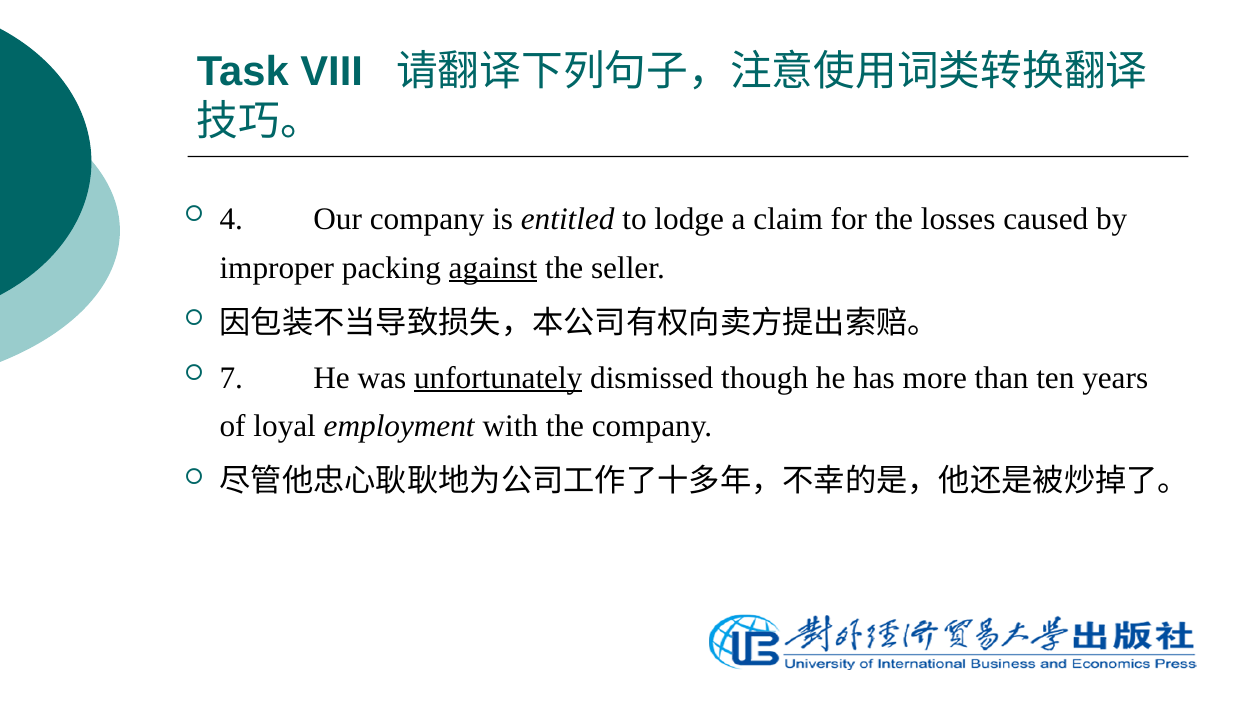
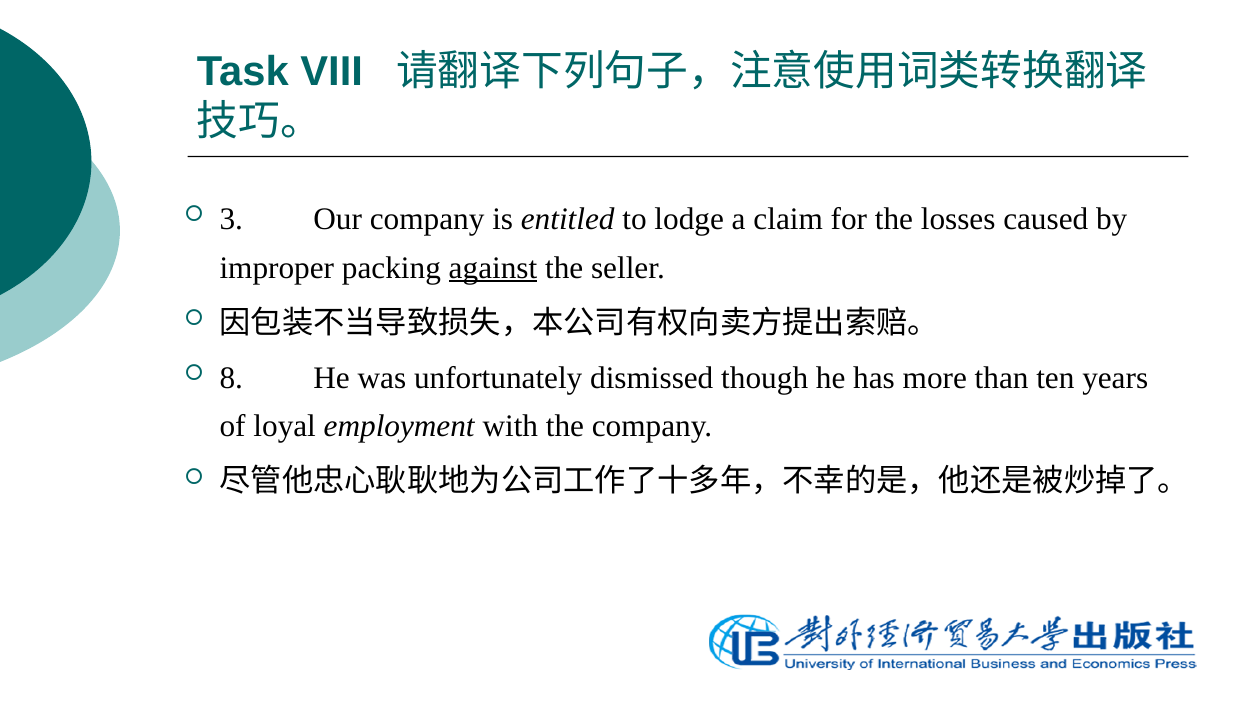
4: 4 -> 3
7: 7 -> 8
unfortunately underline: present -> none
